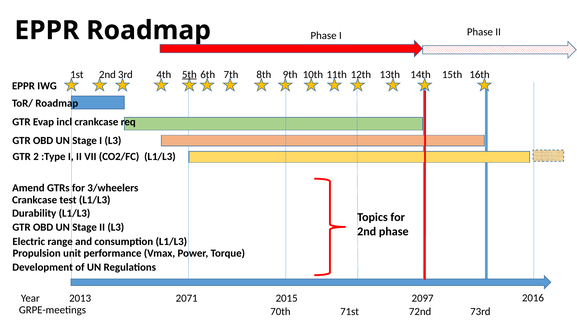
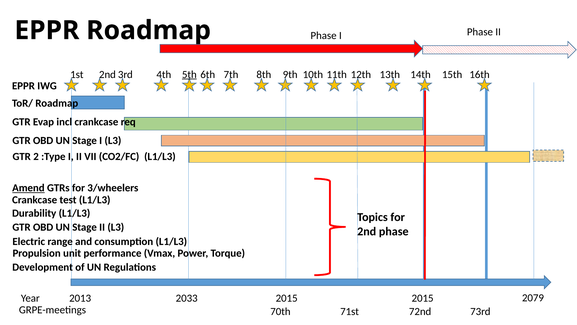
Amend underline: none -> present
2016: 2016 -> 2079
2097 at (423, 298): 2097 -> 2015
2071: 2071 -> 2033
